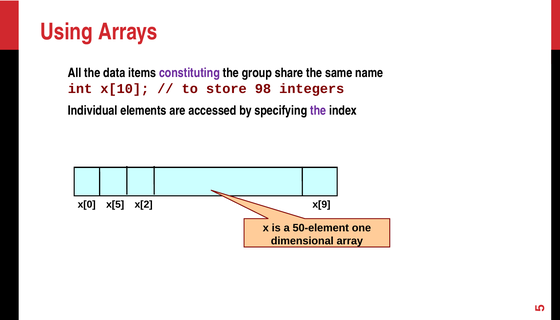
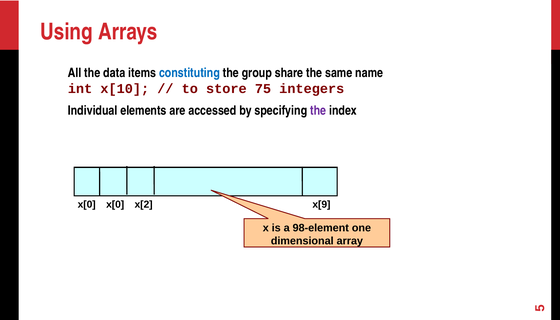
constituting colour: purple -> blue
98: 98 -> 75
x[0 x[5: x[5 -> x[0
50-element: 50-element -> 98-element
